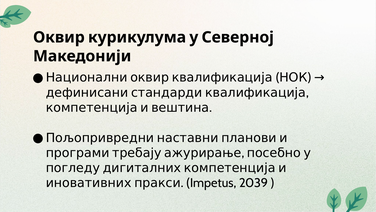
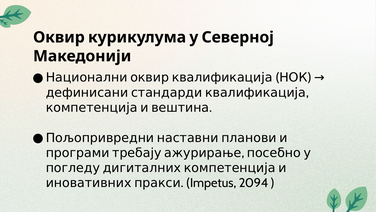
2039: 2039 -> 2094
